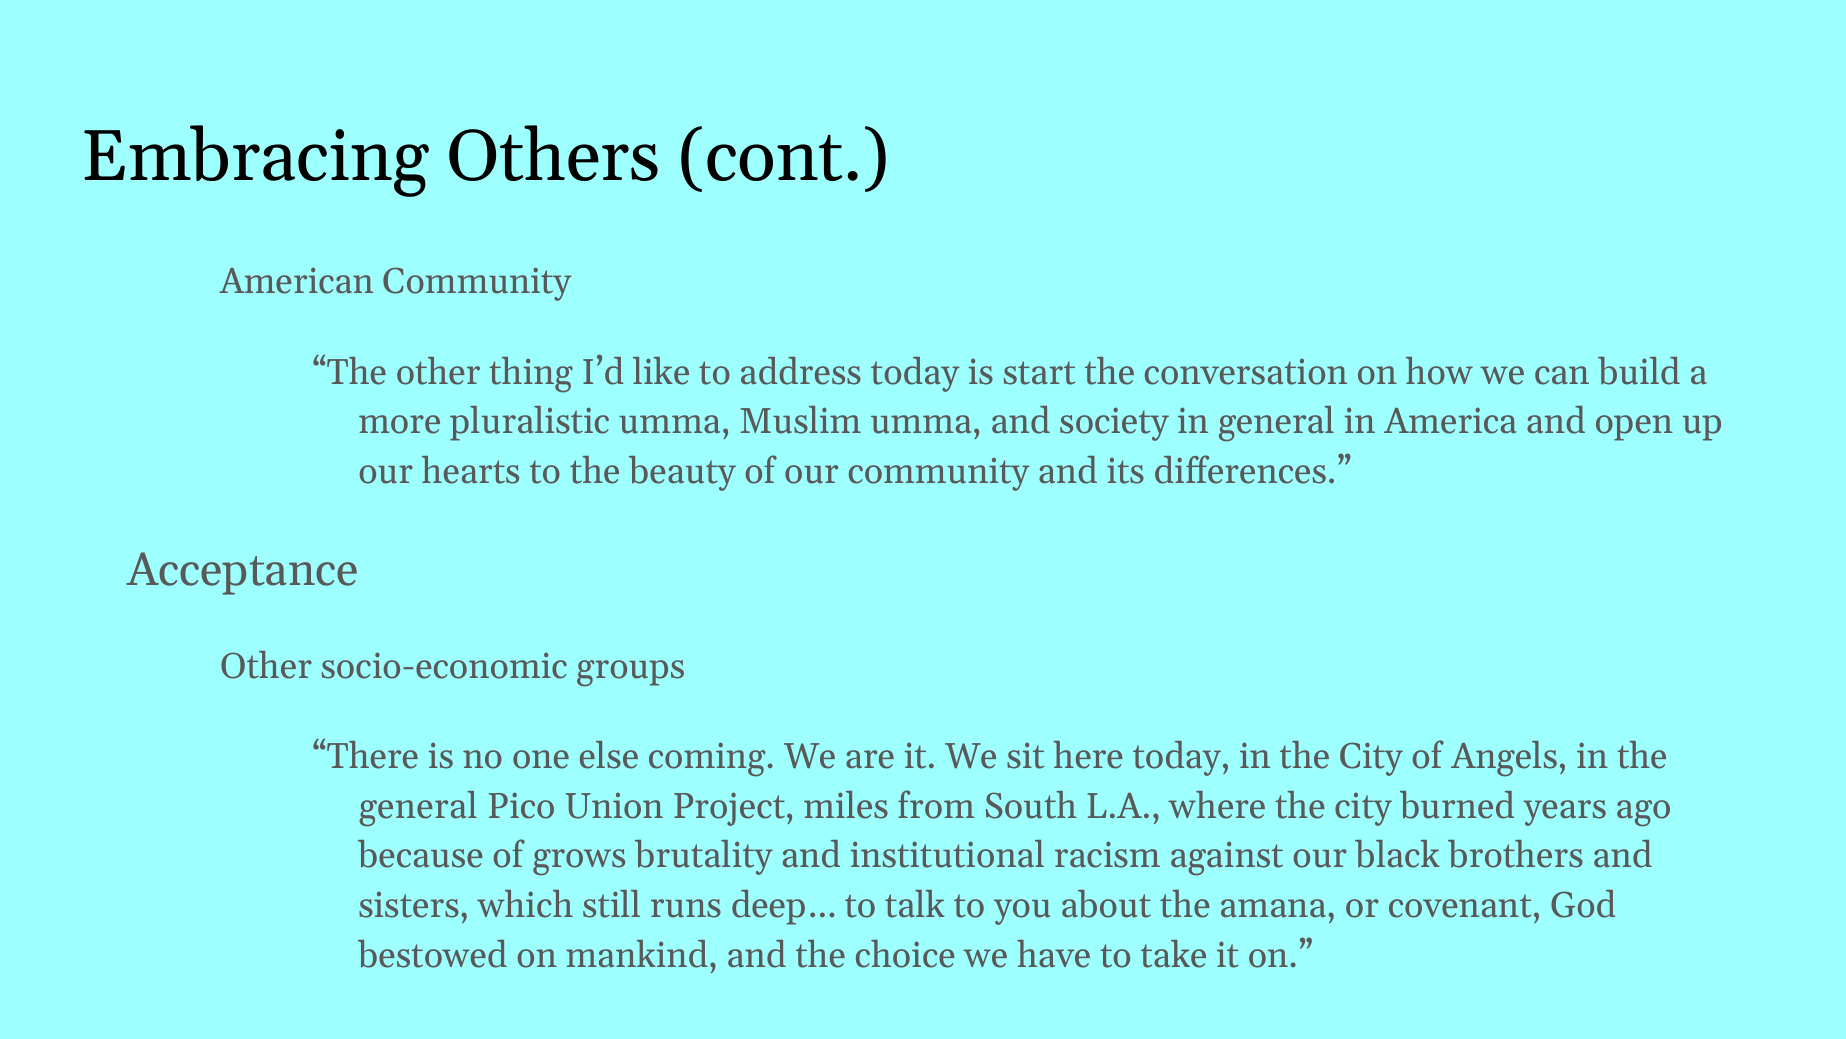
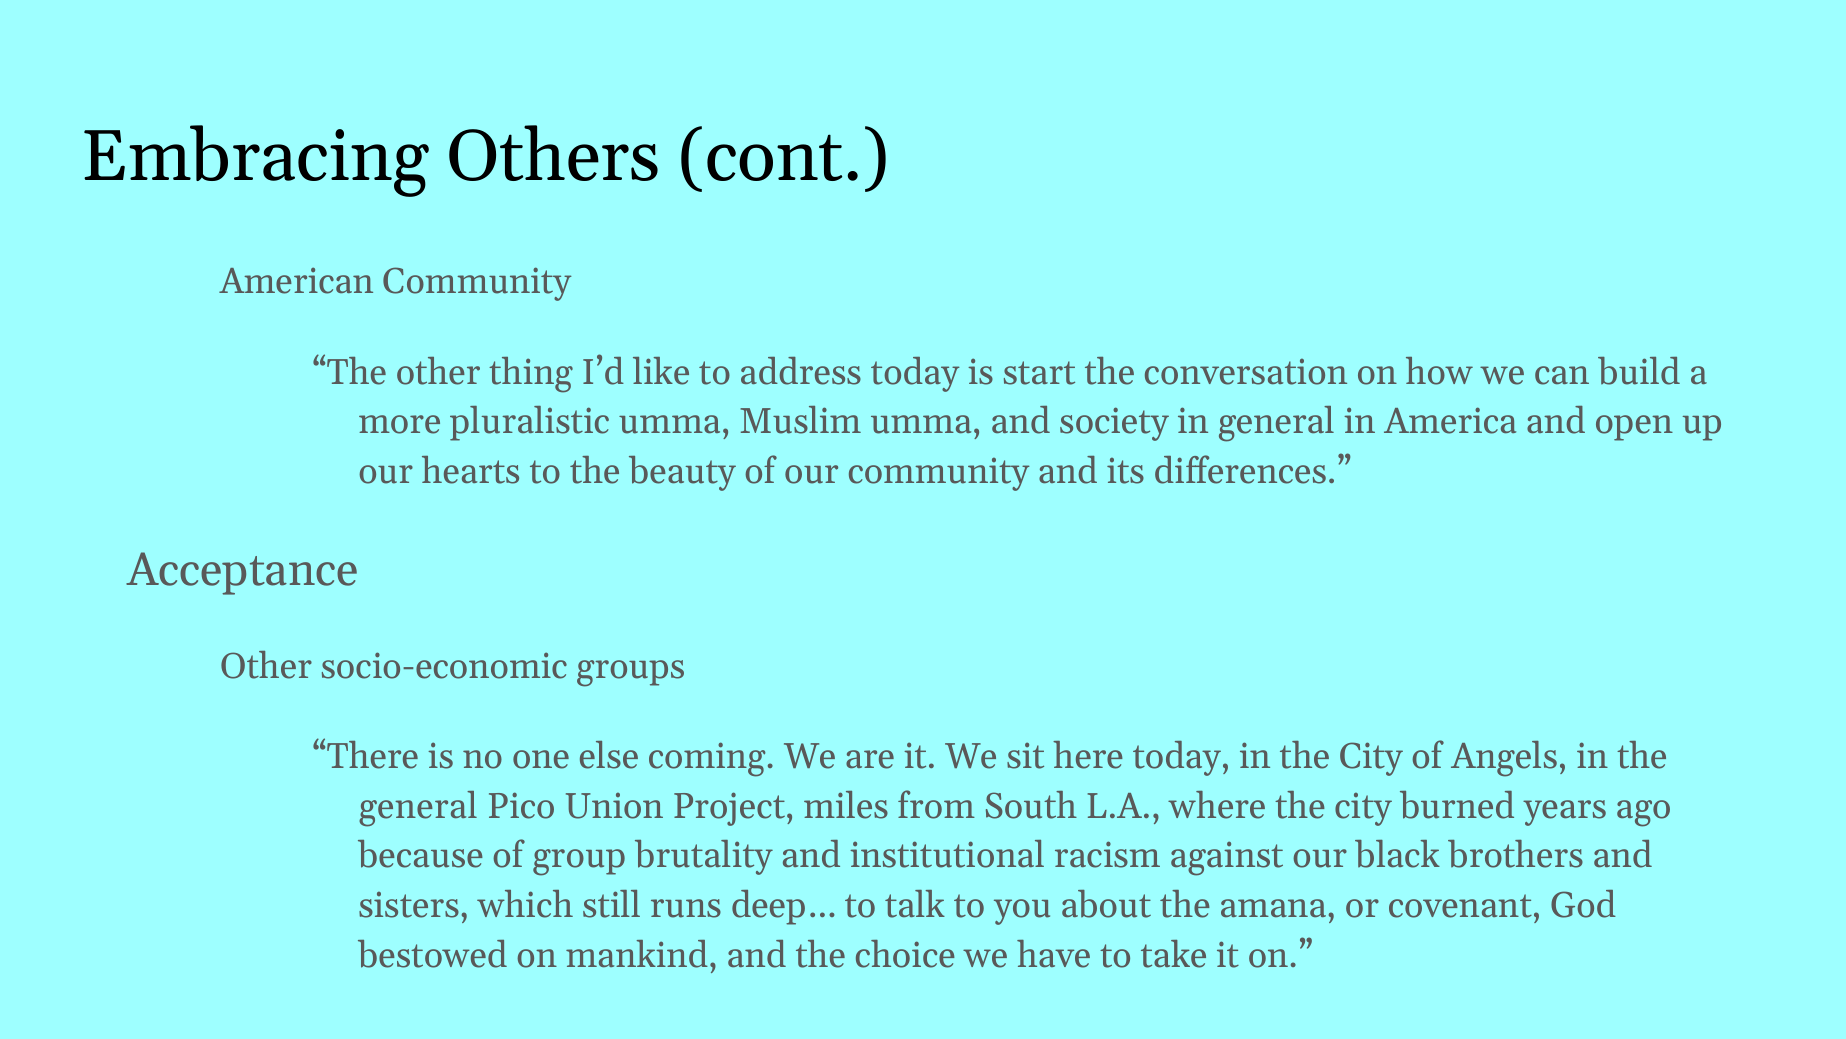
grows: grows -> group
